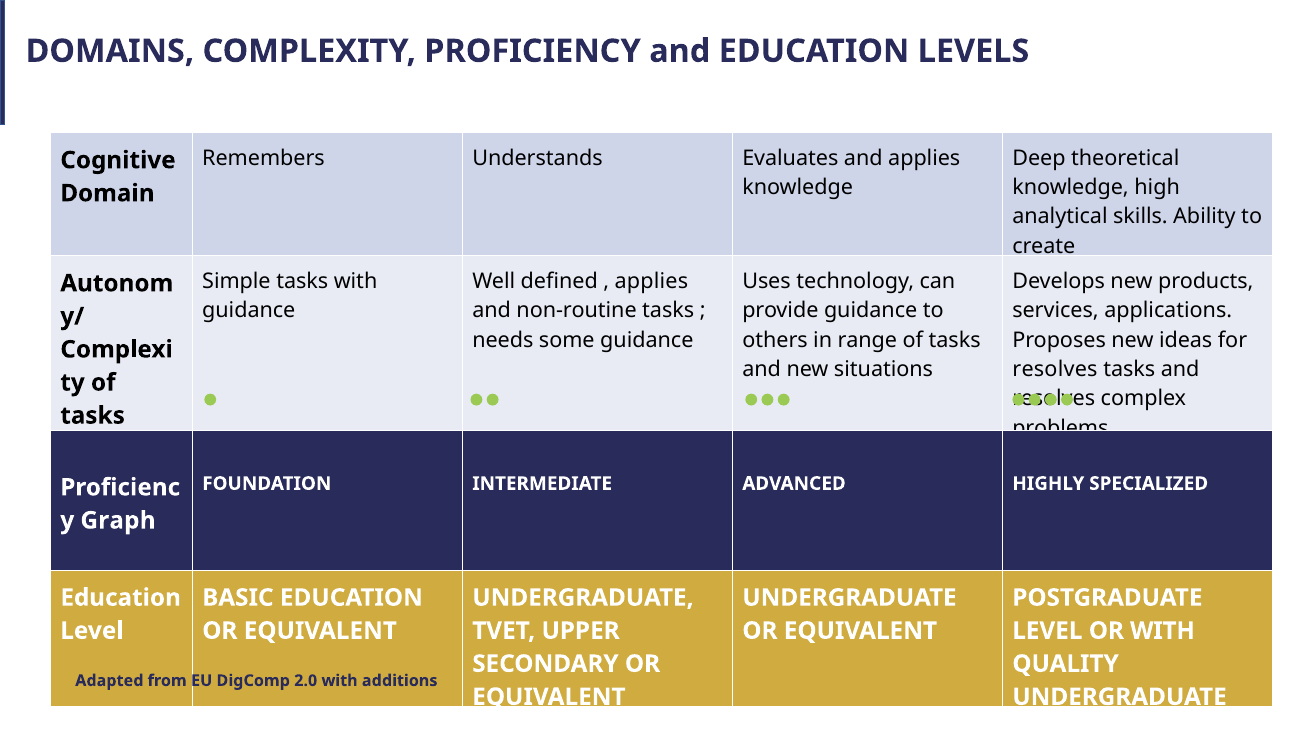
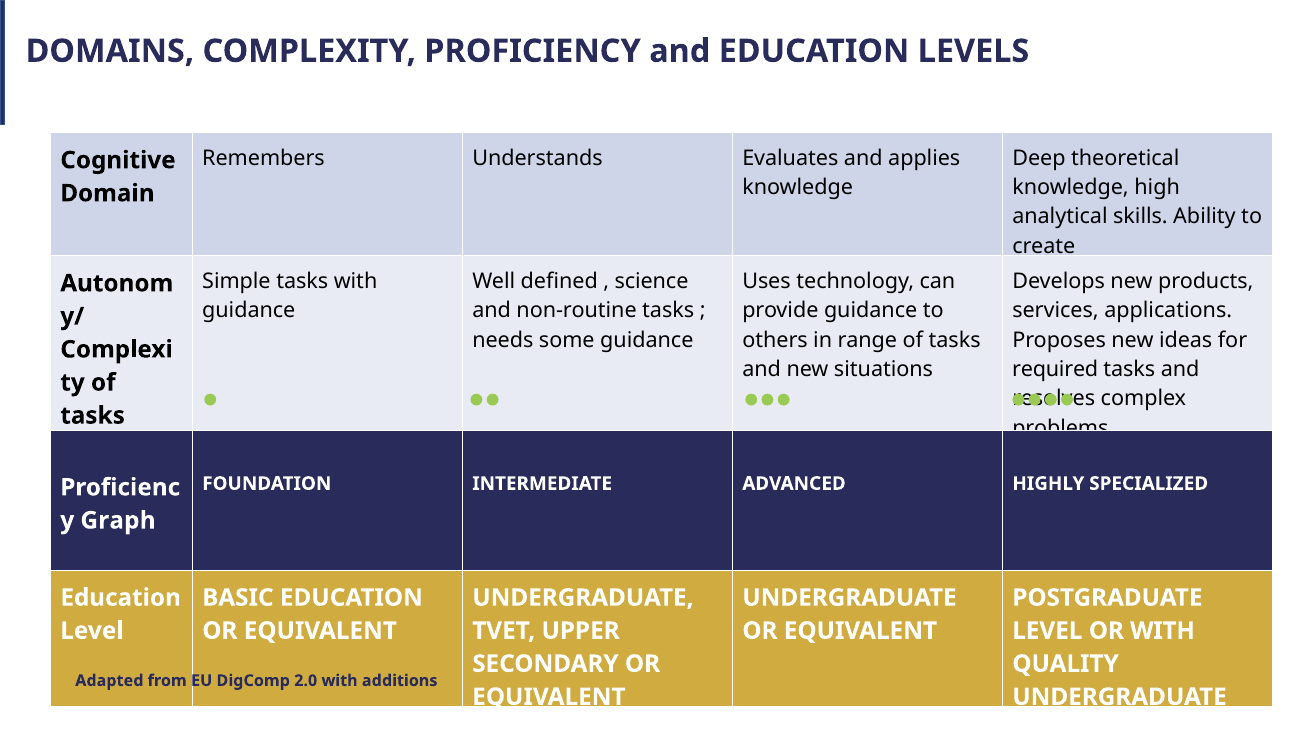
applies at (651, 282): applies -> science
resolves at (1055, 370): resolves -> required
